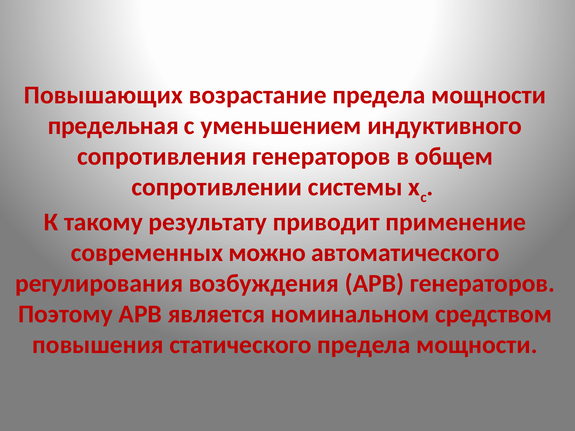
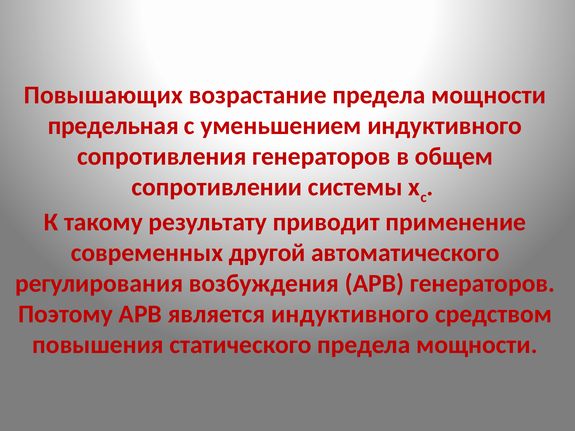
можно: можно -> другой
является номинальном: номинальном -> индуктивного
